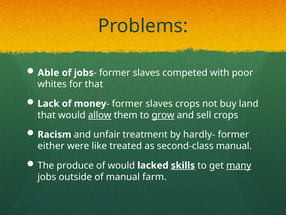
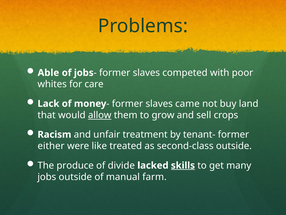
for that: that -> care
slaves crops: crops -> came
grow underline: present -> none
hardly-: hardly- -> tenant-
second-class manual: manual -> outside
of would: would -> divide
many underline: present -> none
